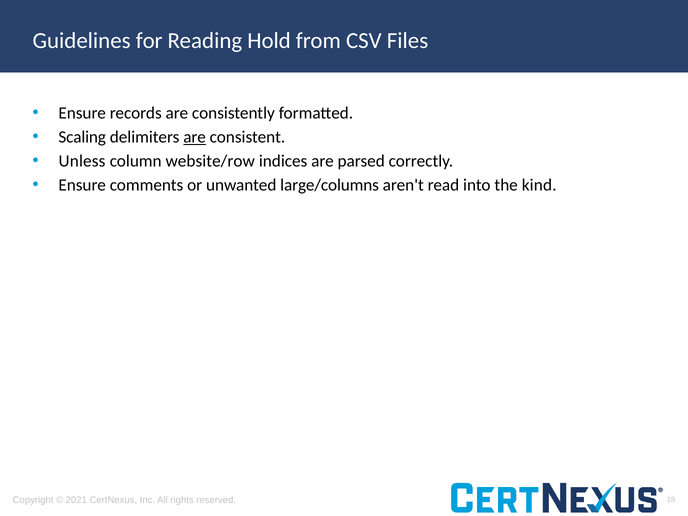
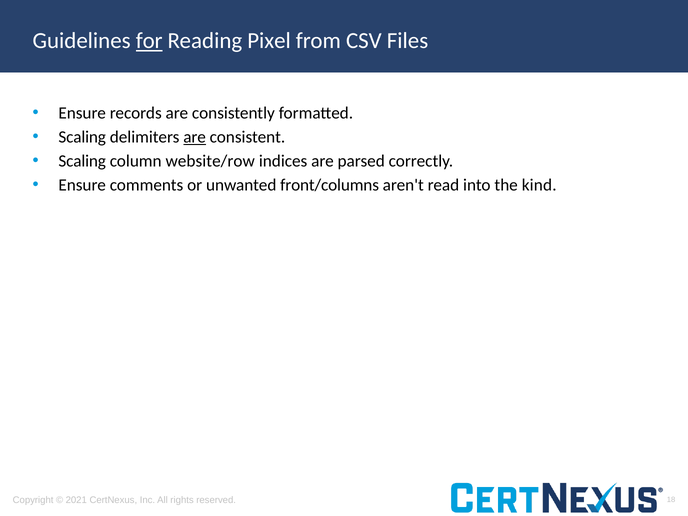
for underline: none -> present
Hold: Hold -> Pixel
Unless at (82, 161): Unless -> Scaling
large/columns: large/columns -> front/columns
